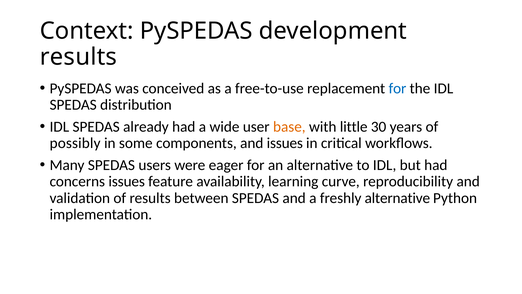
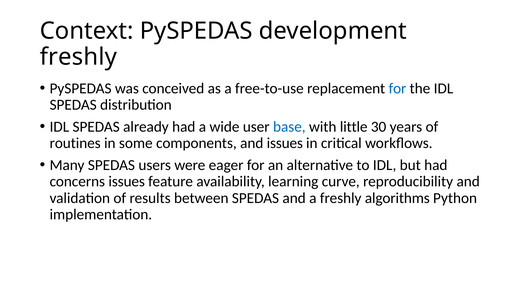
results at (78, 57): results -> freshly
base colour: orange -> blue
possibly: possibly -> routines
freshly alternative: alternative -> algorithms
